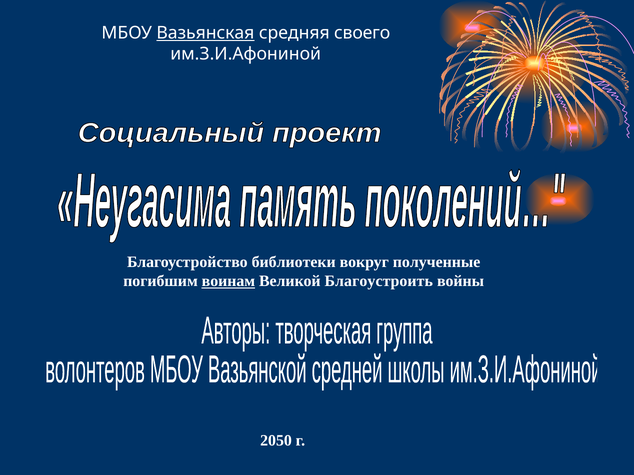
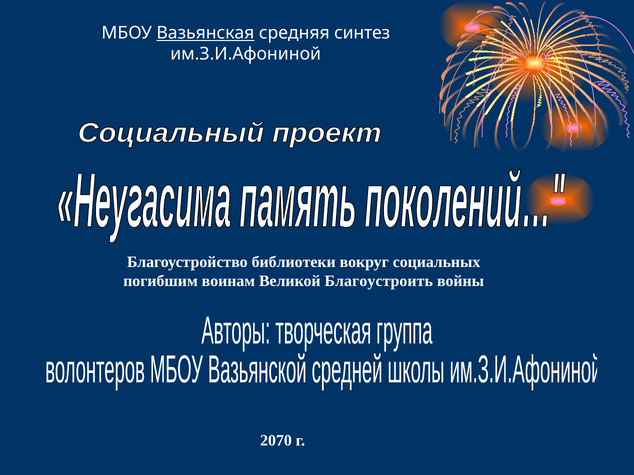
своего: своего -> синтез
полученные: полученные -> социальных
воинам underline: present -> none
2050: 2050 -> 2070
